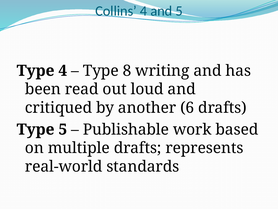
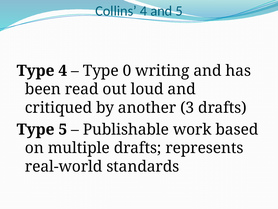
8: 8 -> 0
6: 6 -> 3
